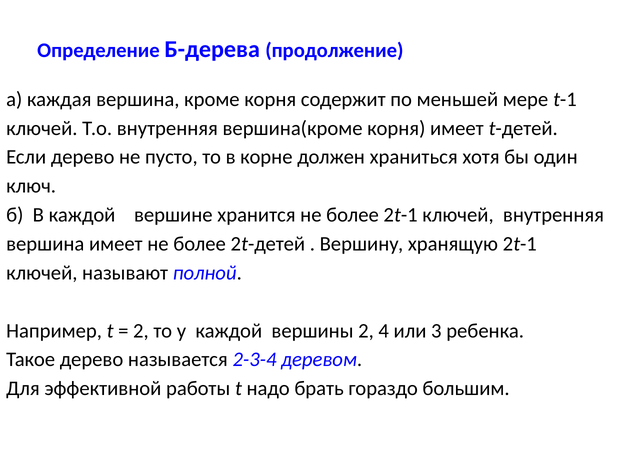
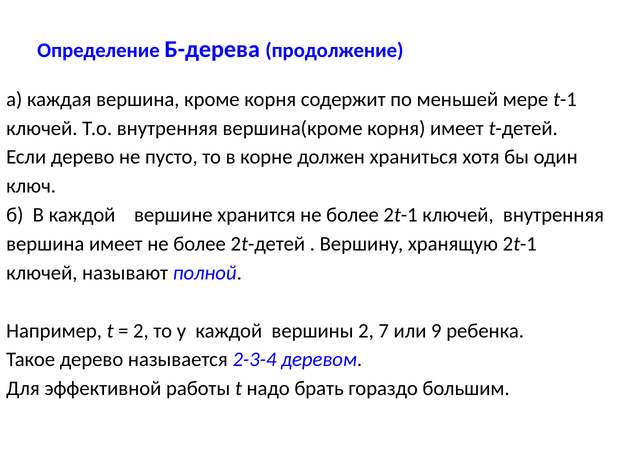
4: 4 -> 7
3: 3 -> 9
